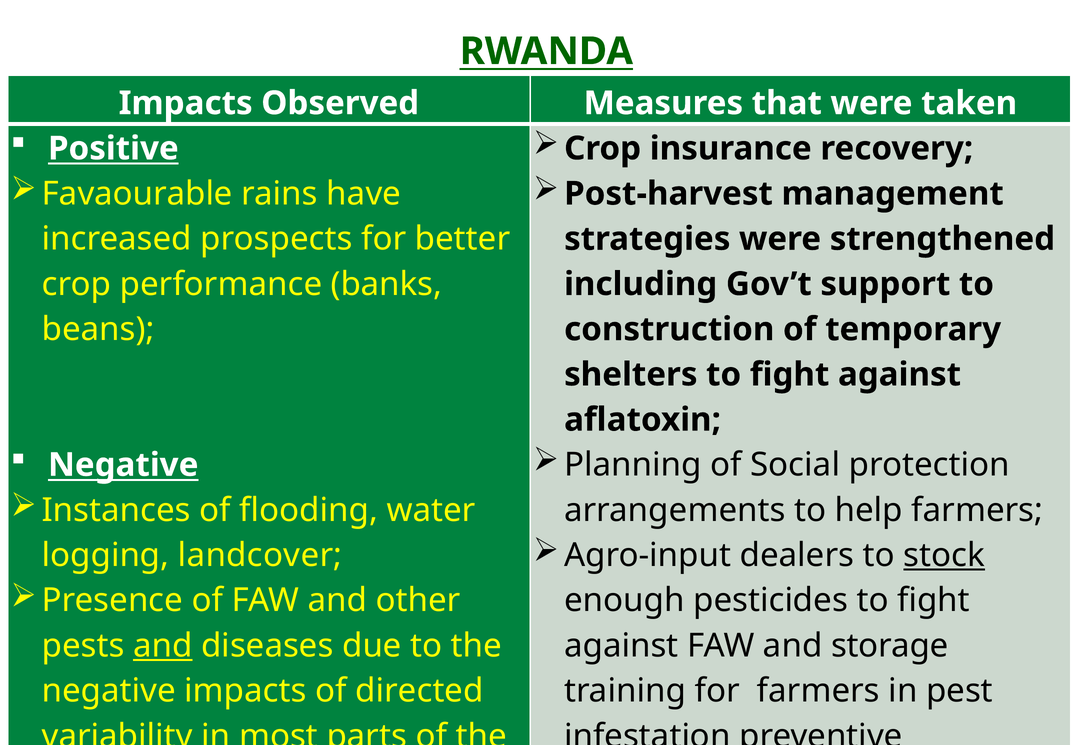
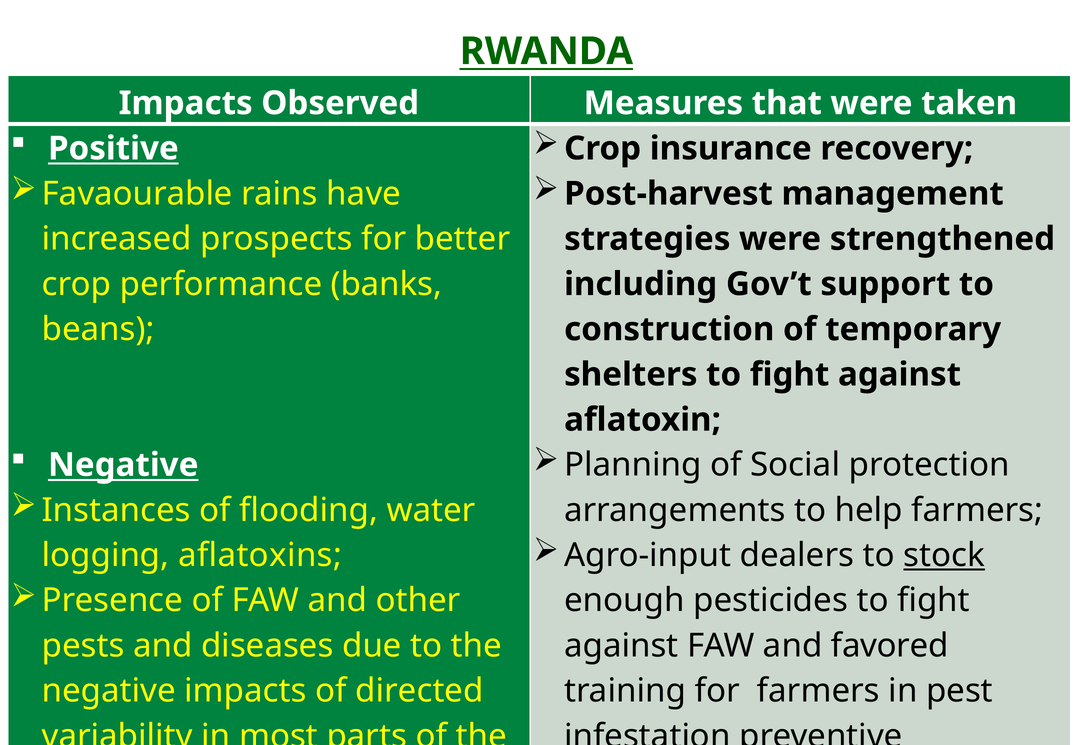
landcover: landcover -> aflatoxins
and at (163, 646) underline: present -> none
storage: storage -> favored
